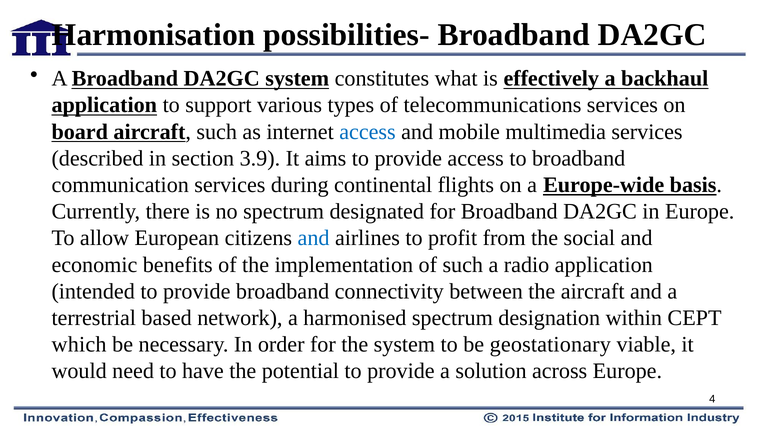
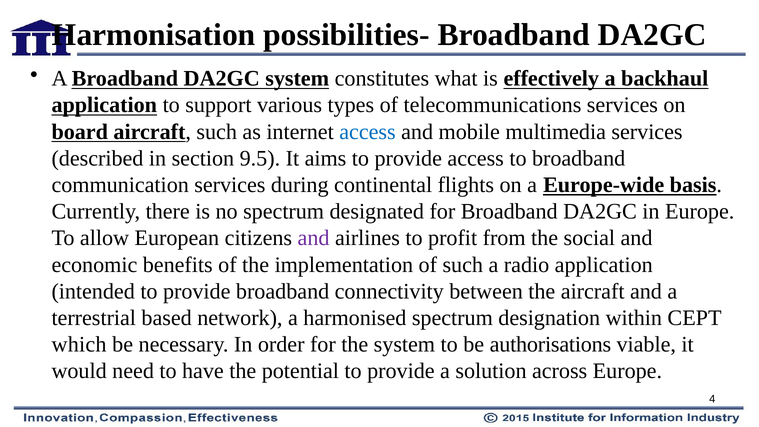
3.9: 3.9 -> 9.5
and at (314, 238) colour: blue -> purple
geostationary: geostationary -> authorisations
